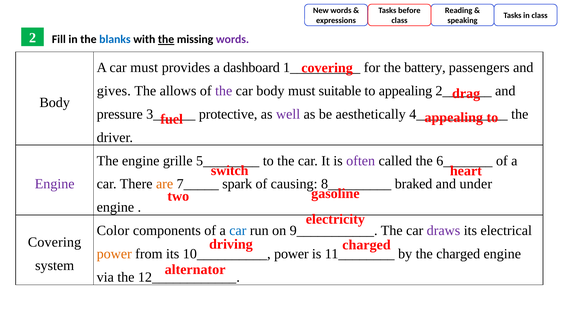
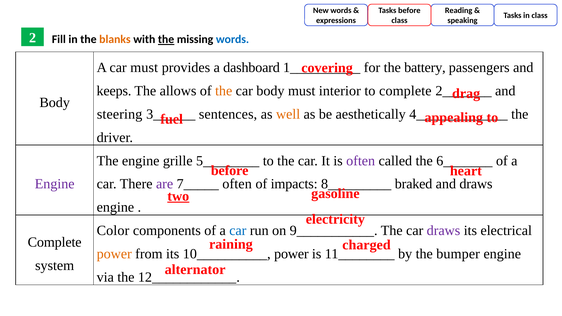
blanks colour: blue -> orange
words at (233, 39) colour: purple -> blue
gives: gives -> keeps
the at (224, 91) colour: purple -> orange
suitable: suitable -> interior
to appealing: appealing -> complete
pressure: pressure -> steering
protective: protective -> sentences
well colour: purple -> orange
switch at (230, 170): switch -> before
are colour: orange -> purple
spark at (237, 184): spark -> often
causing: causing -> impacts
and under: under -> draws
two underline: none -> present
Covering at (55, 242): Covering -> Complete
driving: driving -> raining
the charged: charged -> bumper
